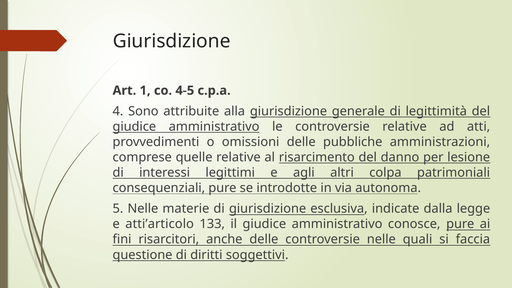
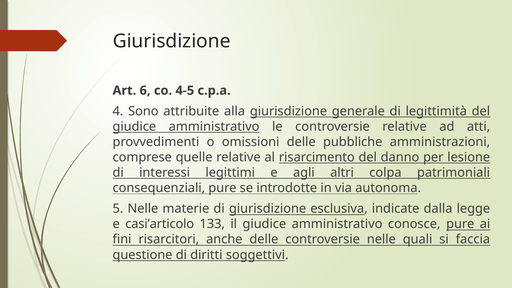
1: 1 -> 6
atti’articolo: atti’articolo -> casi’articolo
